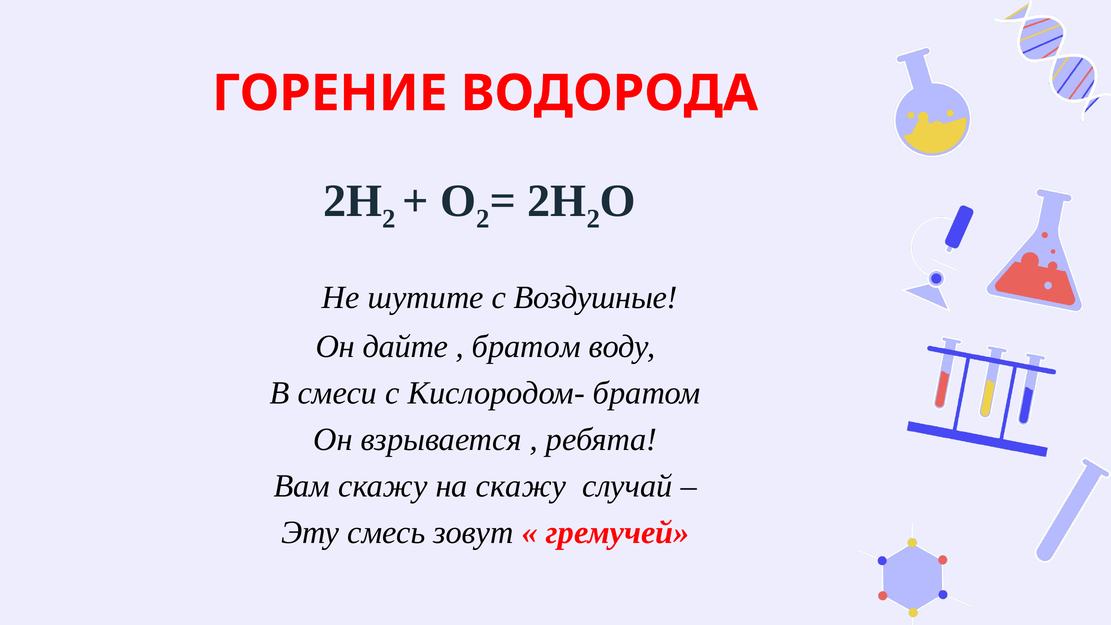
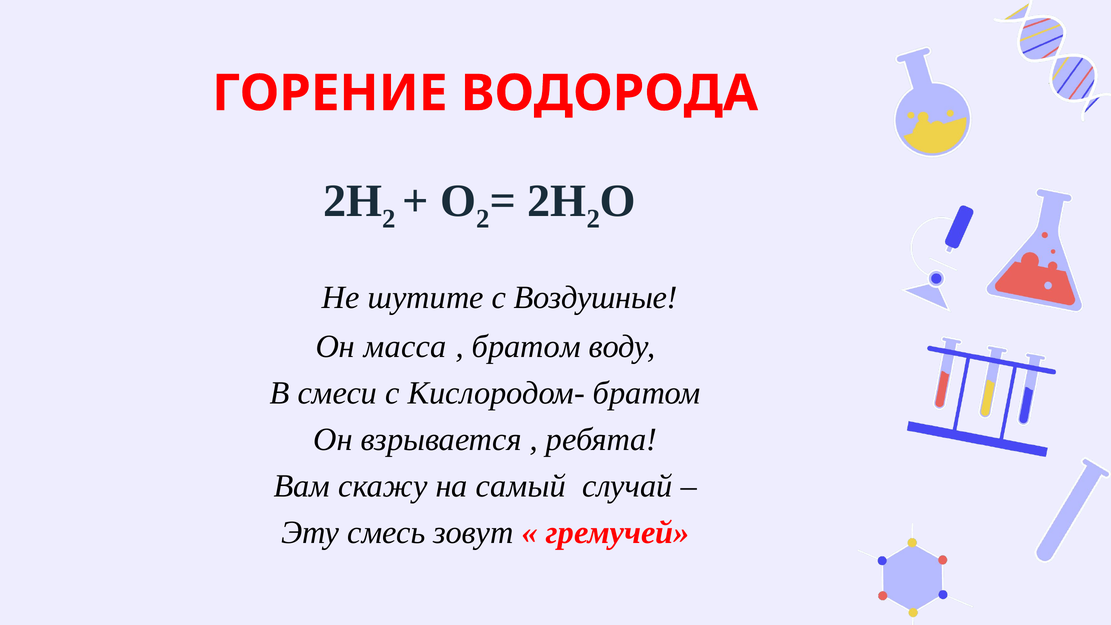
дайте: дайте -> масса
на скажу: скажу -> самый
